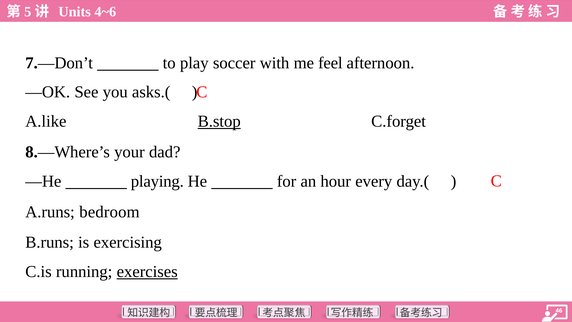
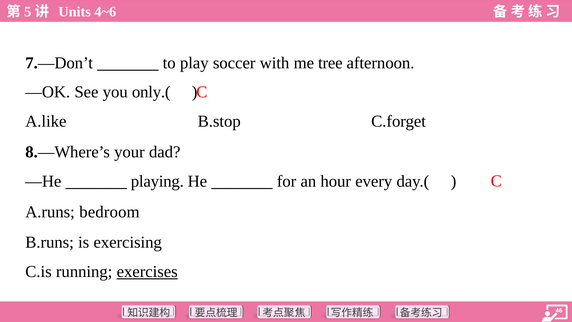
feel: feel -> tree
asks.(: asks.( -> only.(
B.stop underline: present -> none
